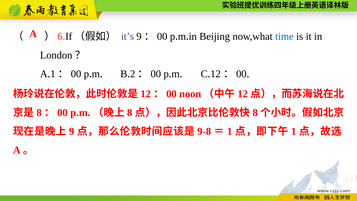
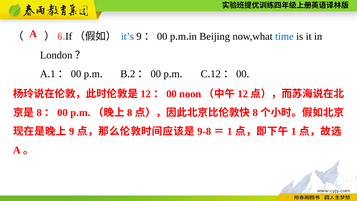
it’s colour: purple -> blue
